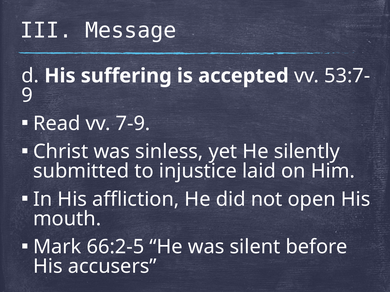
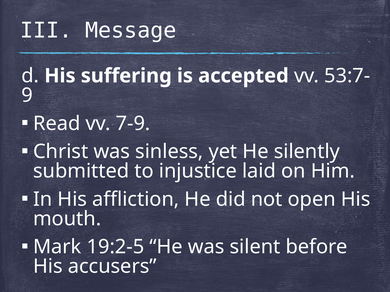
66:2-5: 66:2-5 -> 19:2-5
